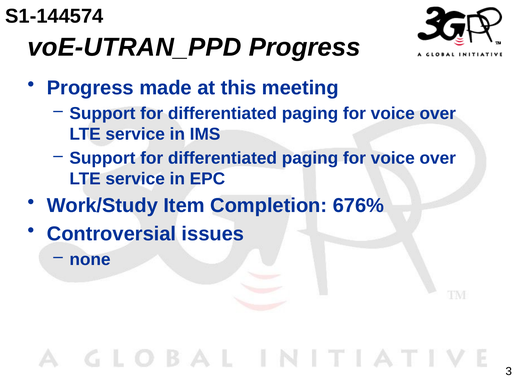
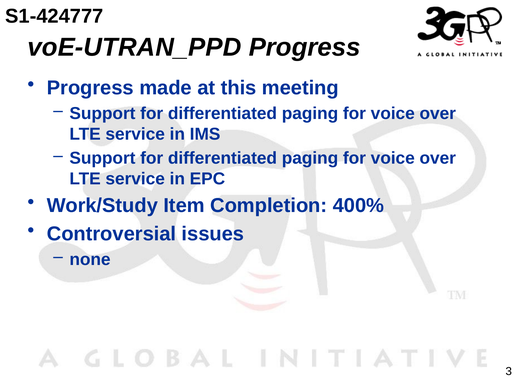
S1-144574: S1-144574 -> S1-424777
676%: 676% -> 400%
